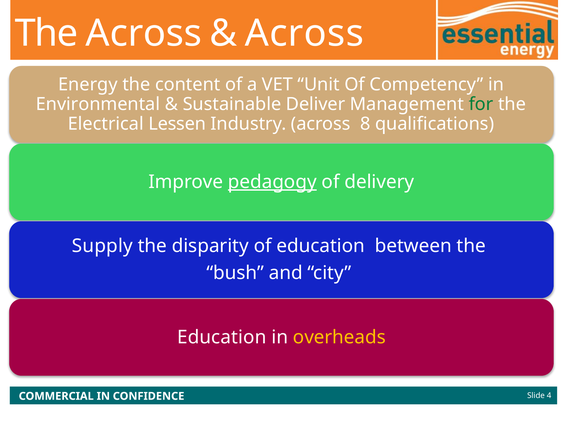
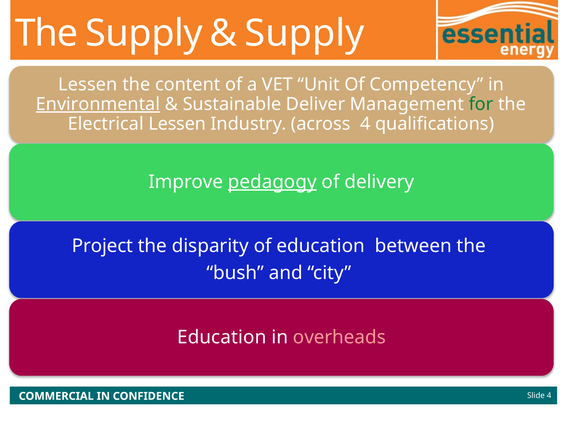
The Across: Across -> Supply
Across at (304, 33): Across -> Supply
Energy at (88, 85): Energy -> Lessen
Environmental underline: none -> present
across 8: 8 -> 4
Supply: Supply -> Project
overheads colour: yellow -> pink
